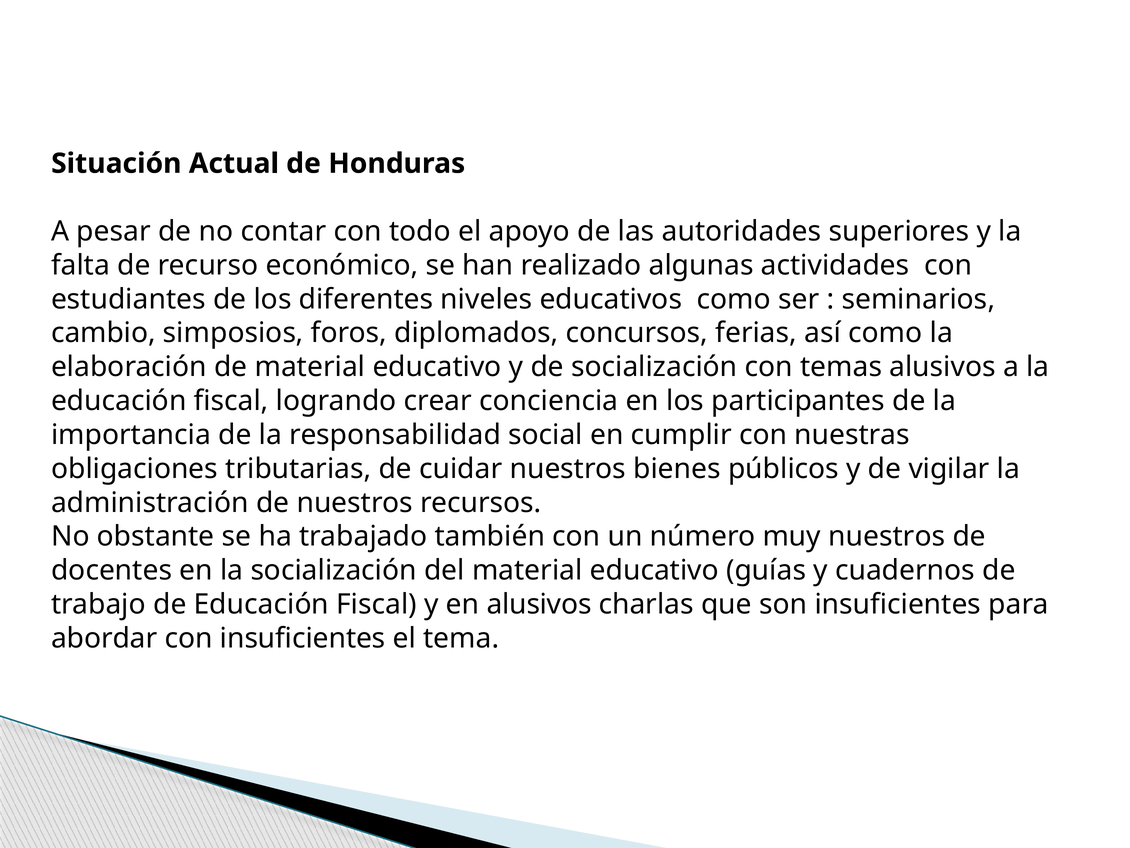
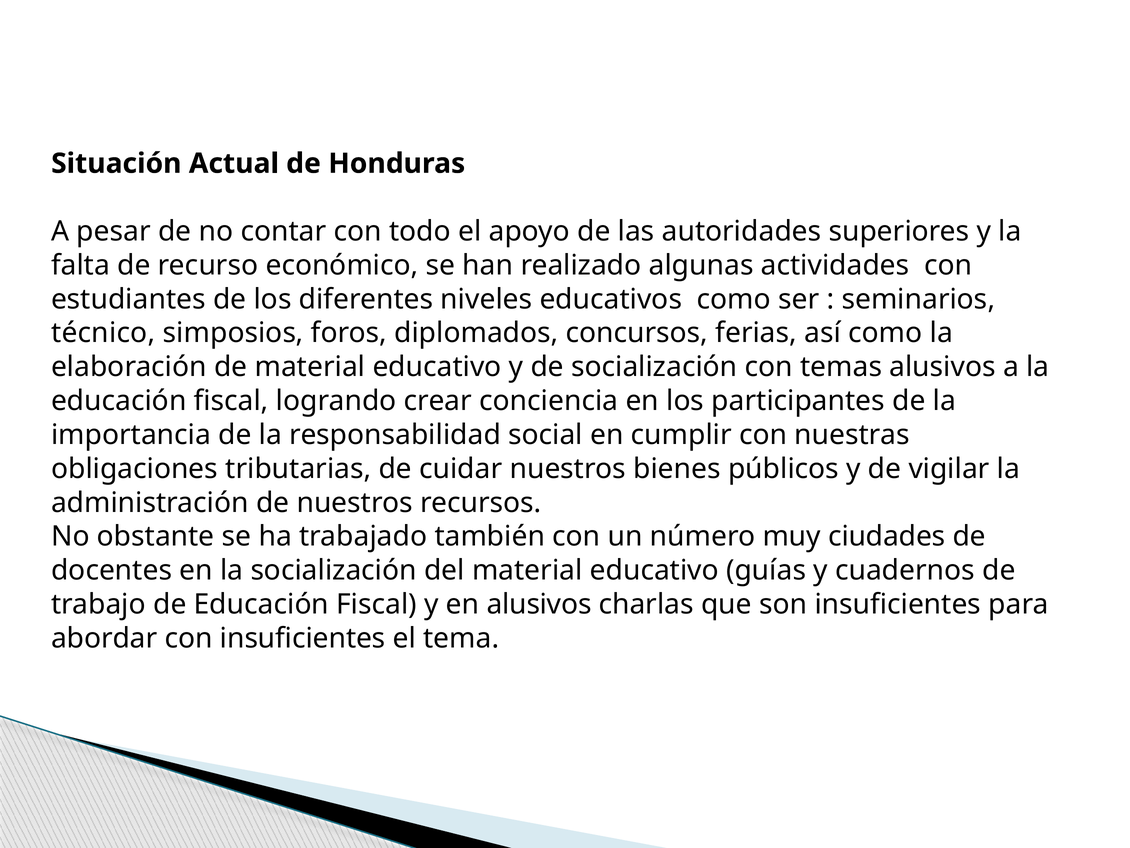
cambio: cambio -> técnico
muy nuestros: nuestros -> ciudades
